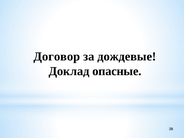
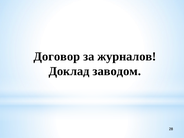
дождевые: дождевые -> журналов
опасные: опасные -> заводом
